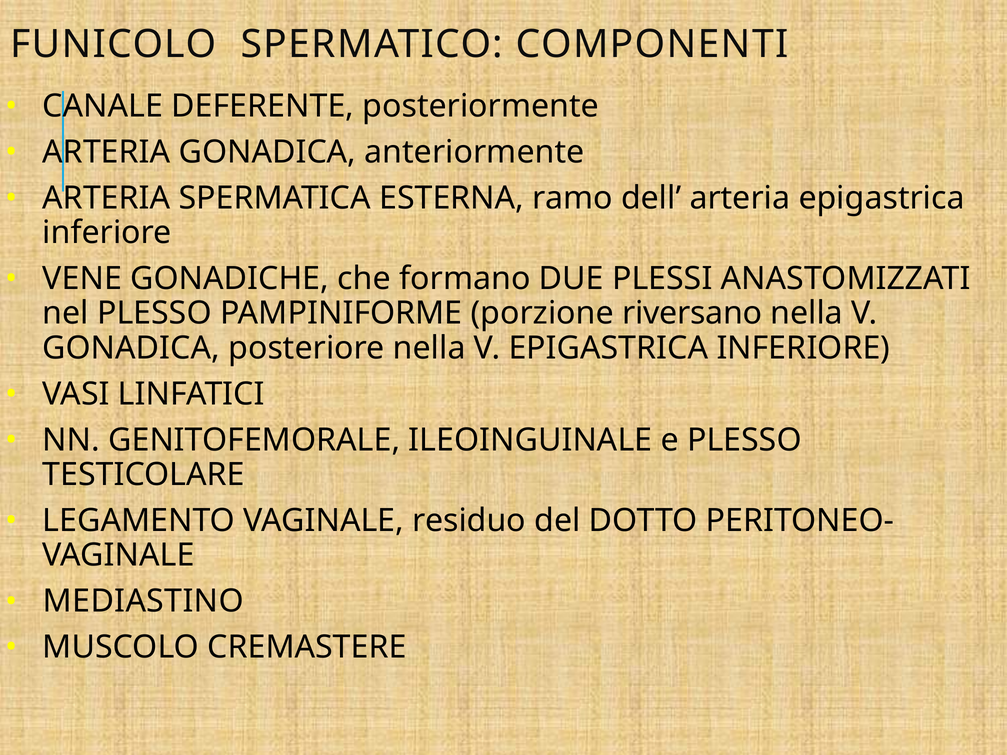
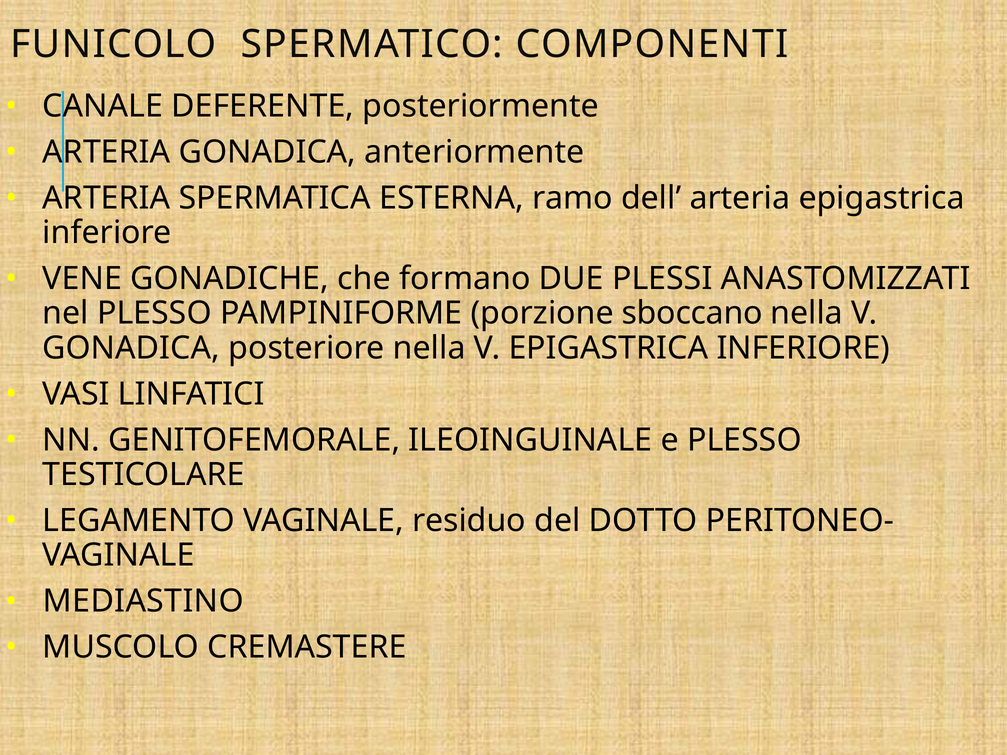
riversano: riversano -> sboccano
